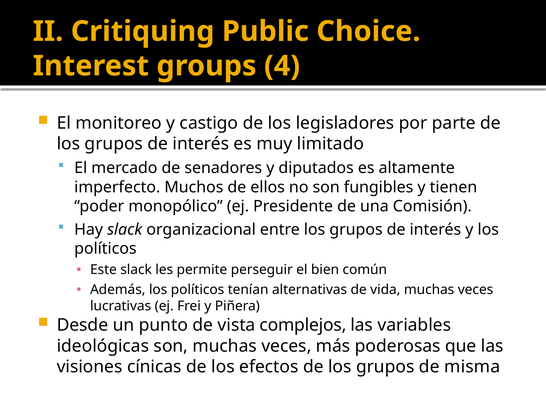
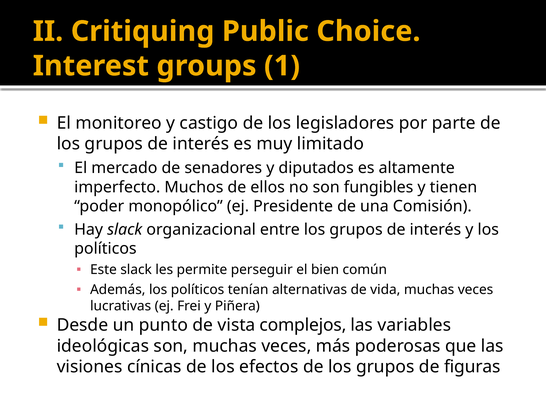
4: 4 -> 1
misma: misma -> figuras
